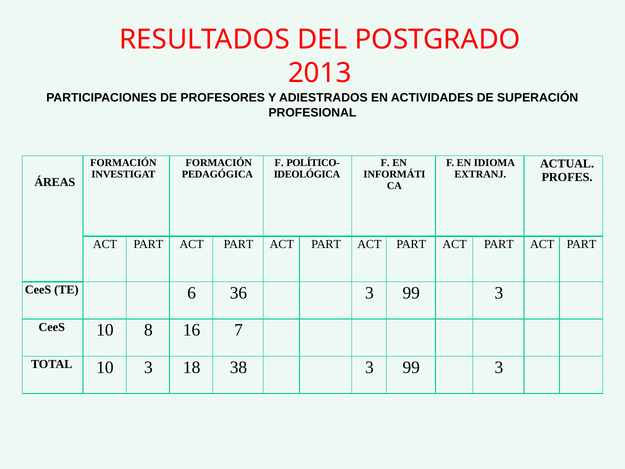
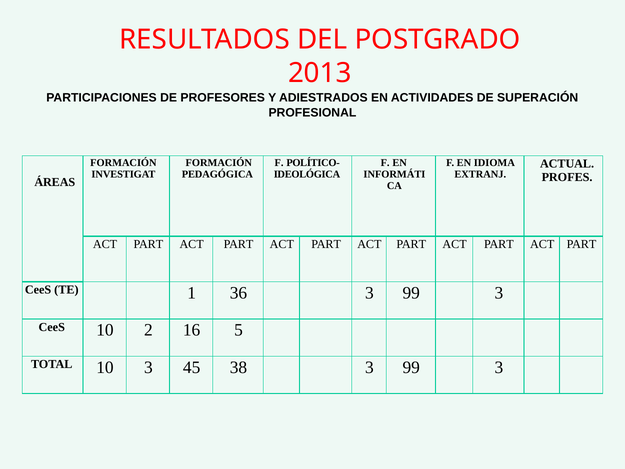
6: 6 -> 1
8: 8 -> 2
7: 7 -> 5
18: 18 -> 45
